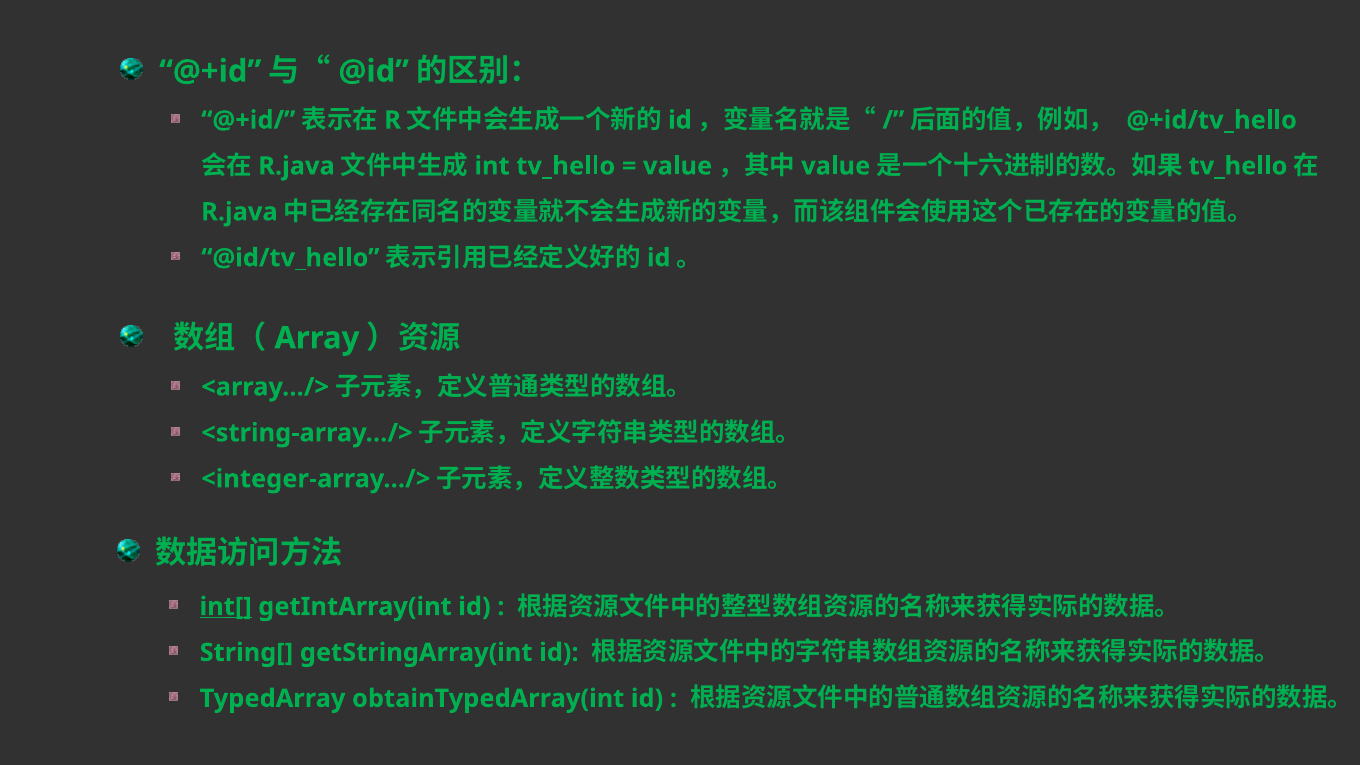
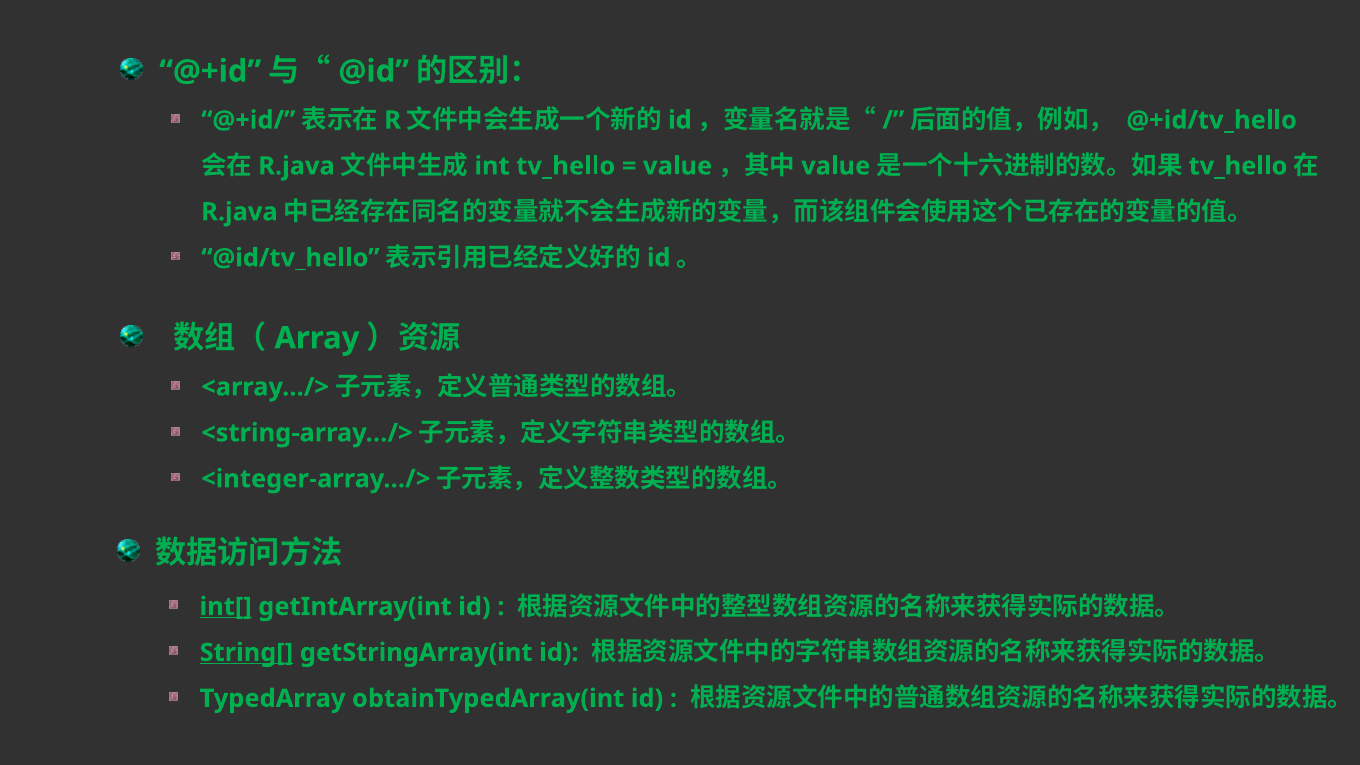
String[ underline: none -> present
